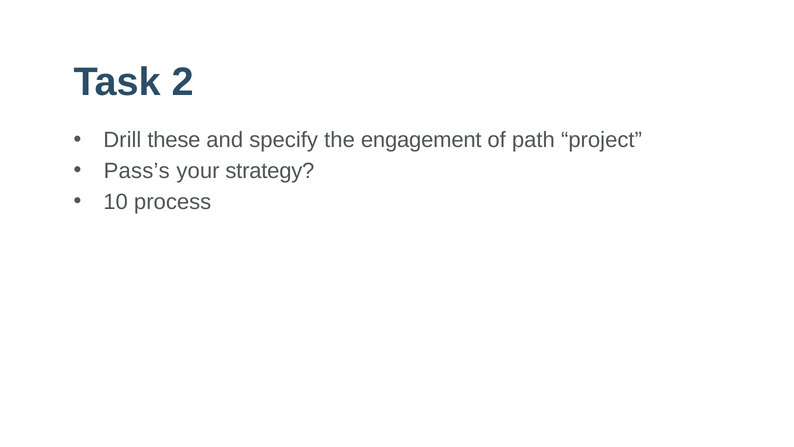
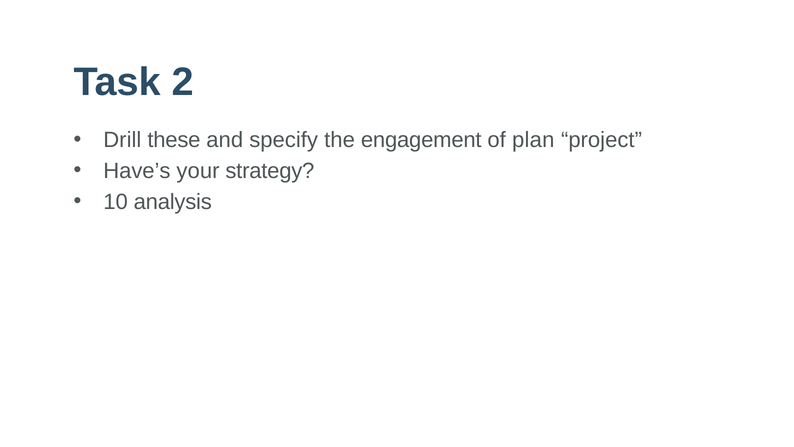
path: path -> plan
Pass’s: Pass’s -> Have’s
process: process -> analysis
